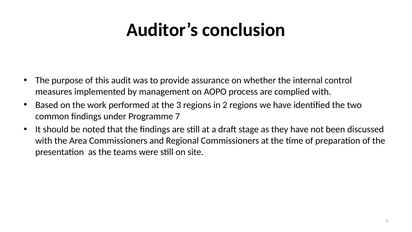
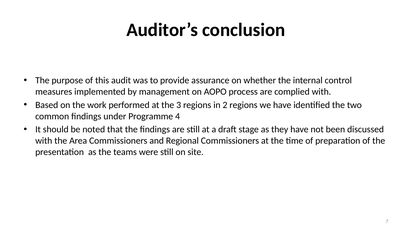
Programme 7: 7 -> 4
